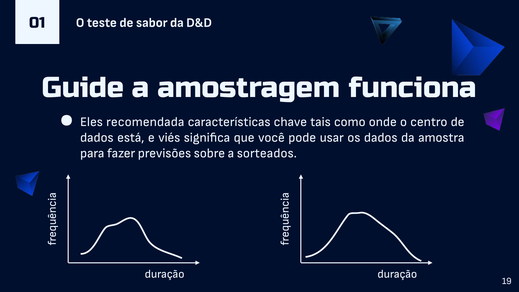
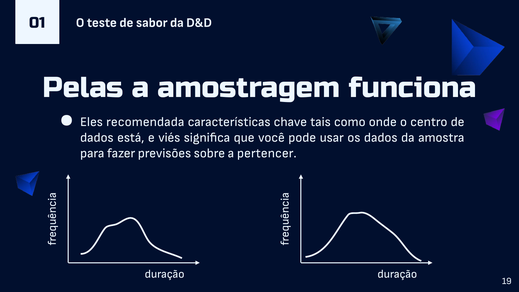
Guide: Guide -> Pelas
sorteados: sorteados -> pertencer
